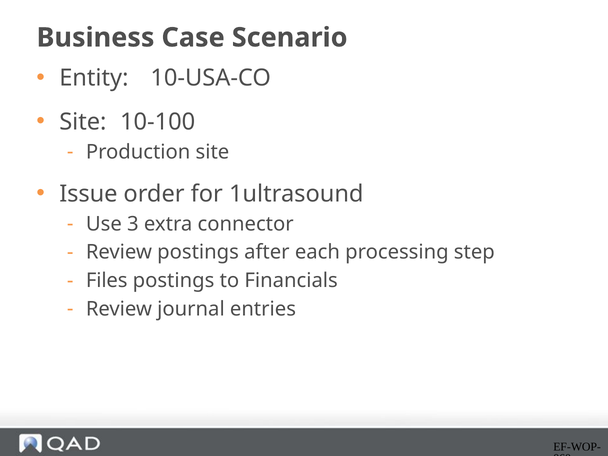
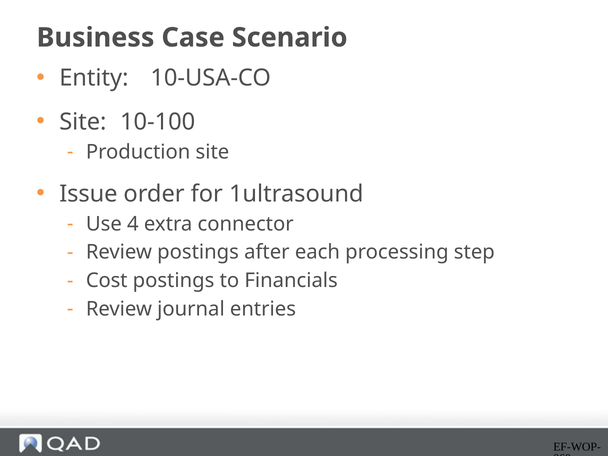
3: 3 -> 4
Files: Files -> Cost
